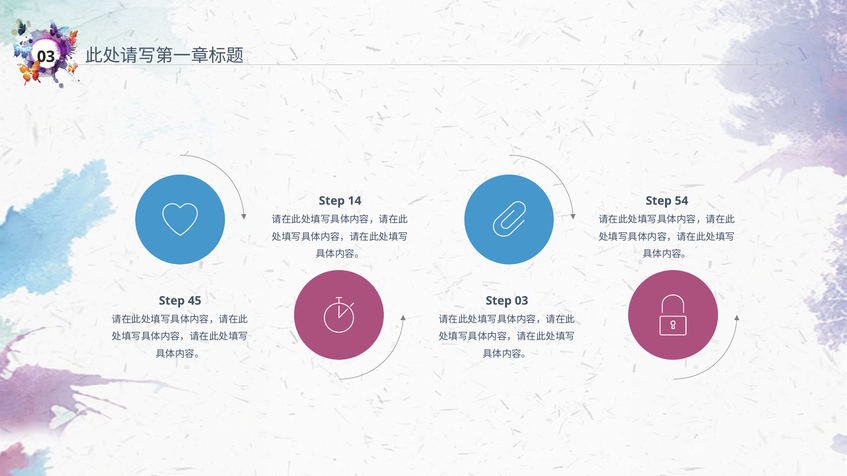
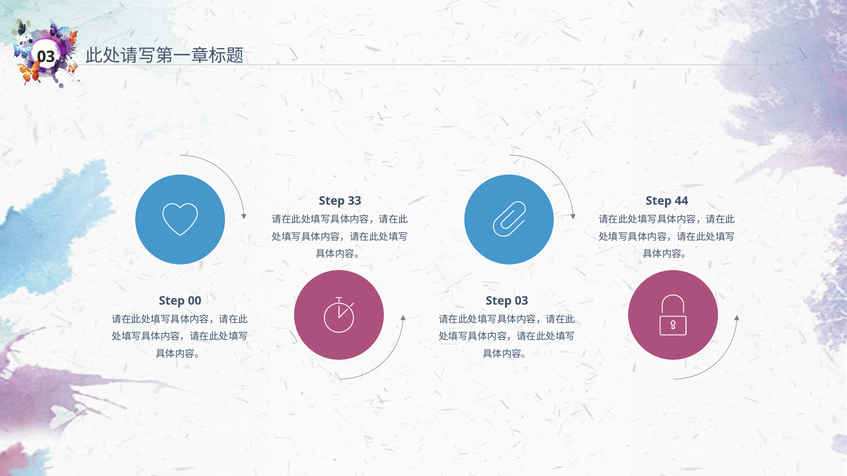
14: 14 -> 33
54: 54 -> 44
45: 45 -> 00
